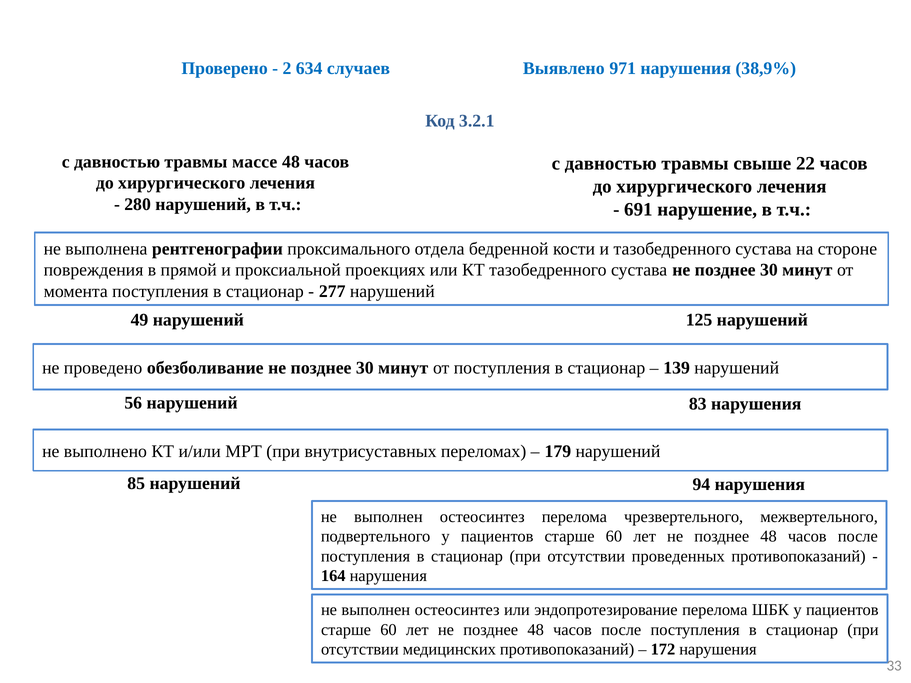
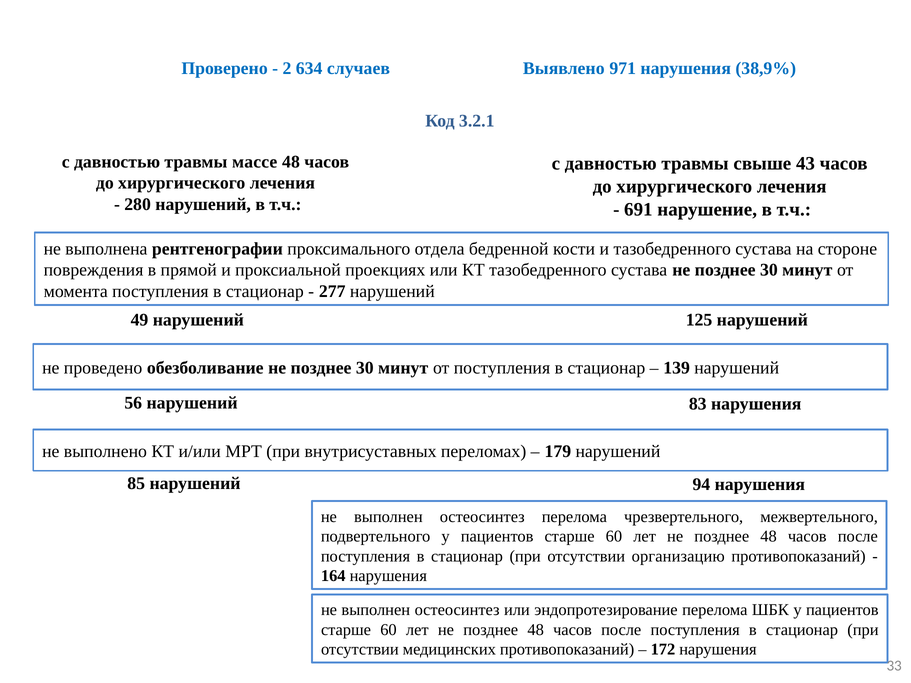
22: 22 -> 43
проведенных: проведенных -> организацию
